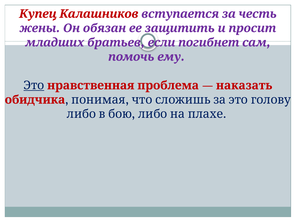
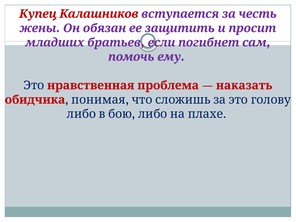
Это underline: present -> none
